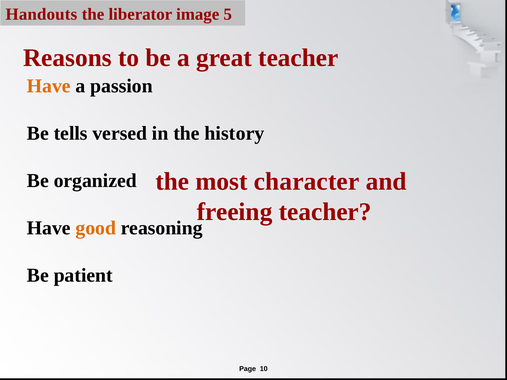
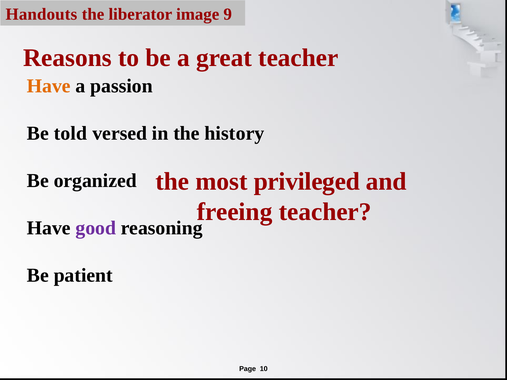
5: 5 -> 9
tells: tells -> told
character: character -> privileged
good colour: orange -> purple
